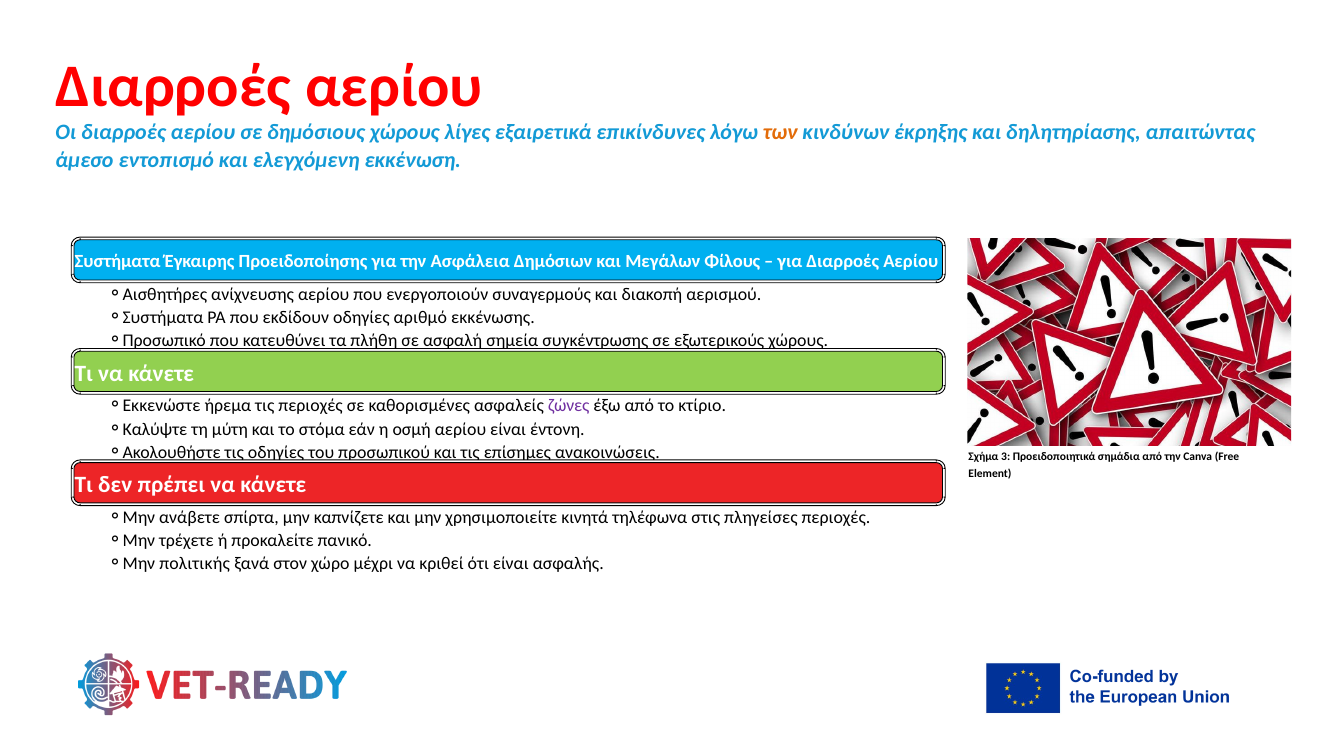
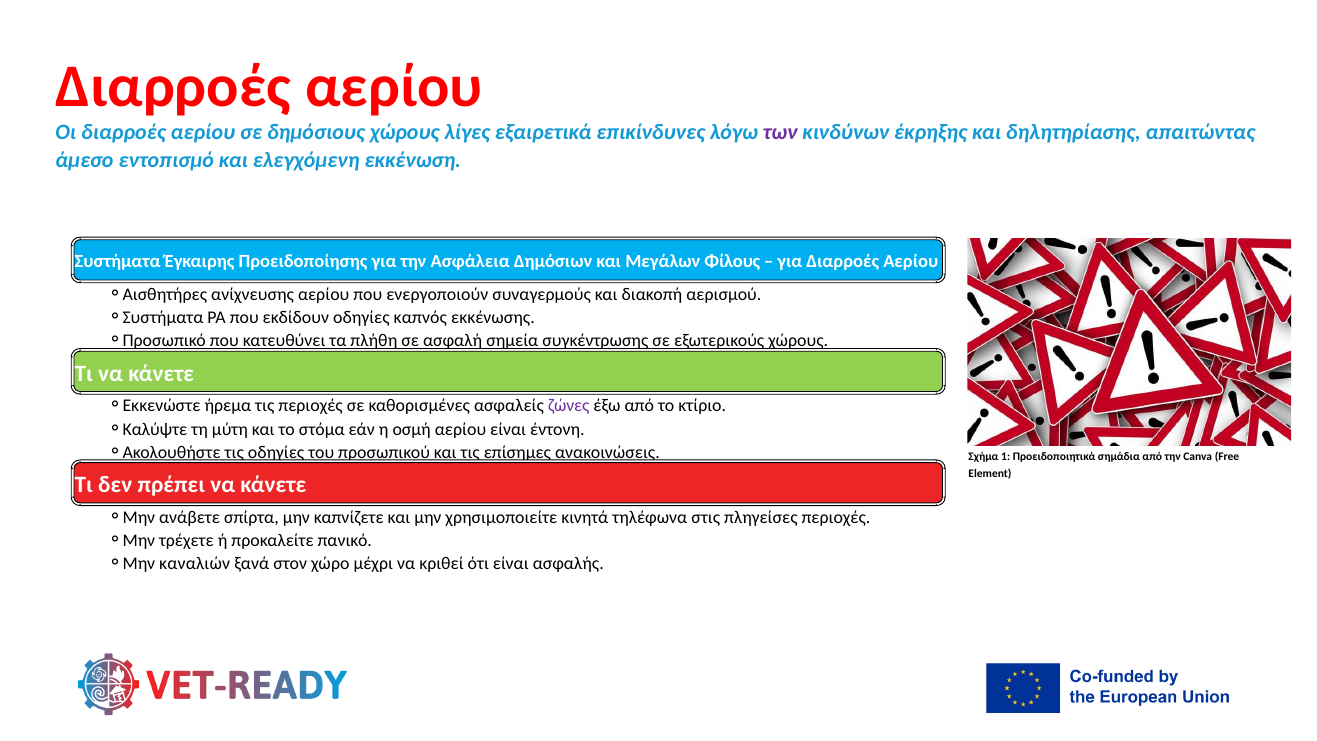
των colour: orange -> purple
αριθμό: αριθμό -> καπνός
3: 3 -> 1
πολιτικής: πολιτικής -> καναλιών
